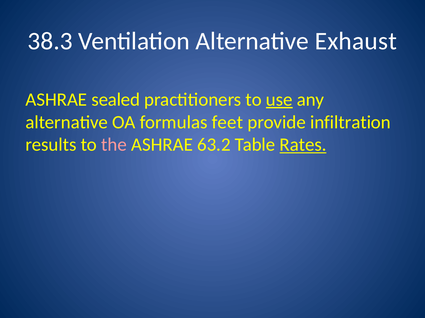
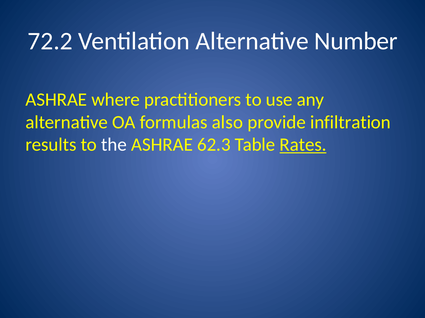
38.3: 38.3 -> 72.2
Exhaust: Exhaust -> Number
sealed: sealed -> where
use underline: present -> none
feet: feet -> also
the colour: pink -> white
63.2: 63.2 -> 62.3
